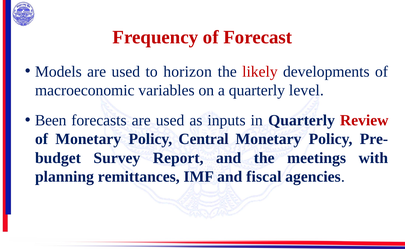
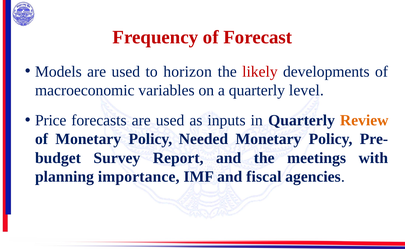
Been: Been -> Price
Review colour: red -> orange
Central: Central -> Needed
remittances: remittances -> importance
